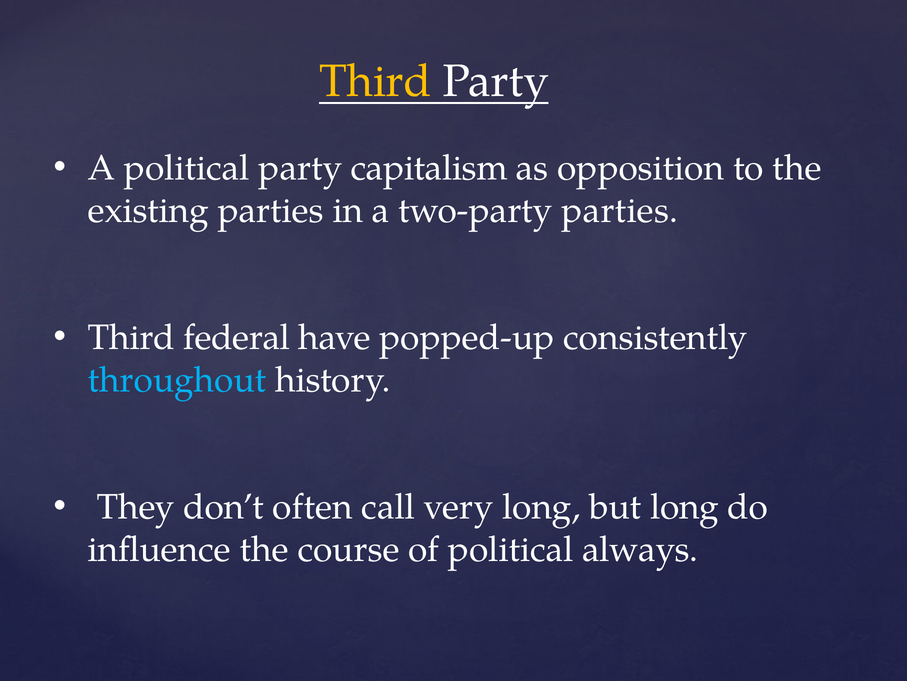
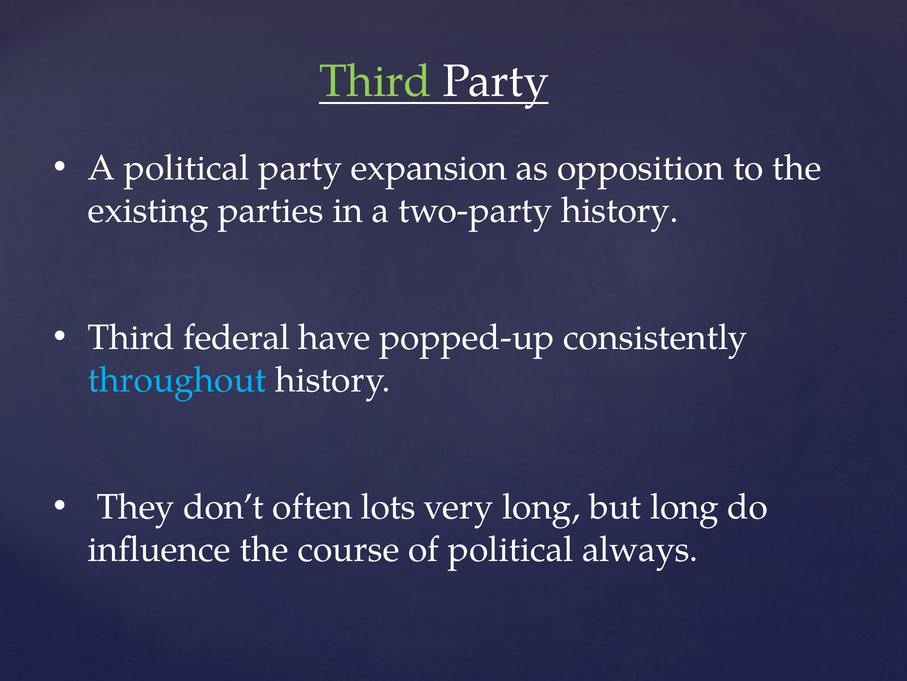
Third at (375, 81) colour: yellow -> light green
capitalism: capitalism -> expansion
two-party parties: parties -> history
call: call -> lots
